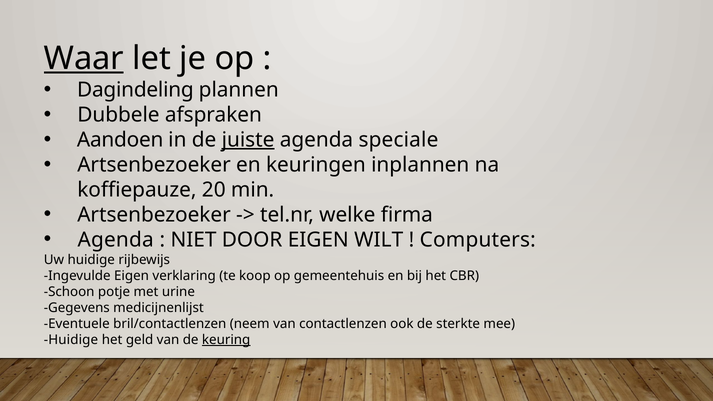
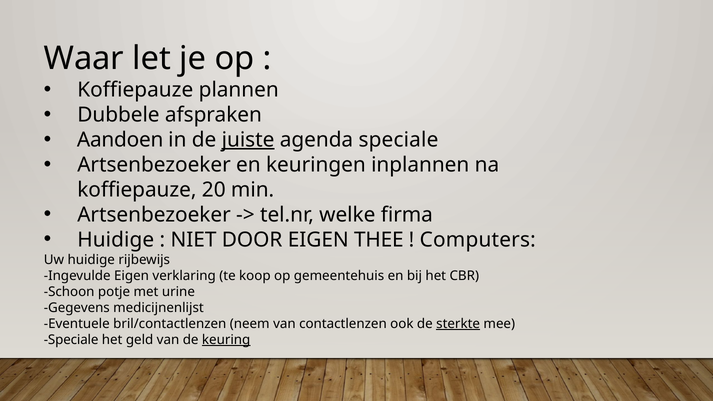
Waar underline: present -> none
Dagindeling at (135, 90): Dagindeling -> Koffiepauze
Agenda at (116, 240): Agenda -> Huidige
WILT: WILT -> THEE
sterkte underline: none -> present
Huidige at (71, 340): Huidige -> Speciale
